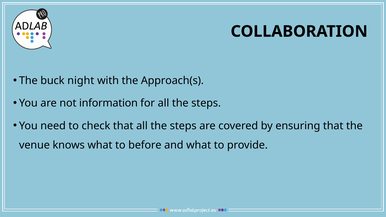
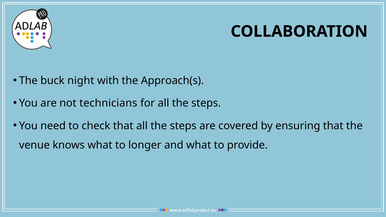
information: information -> technicians
before: before -> longer
